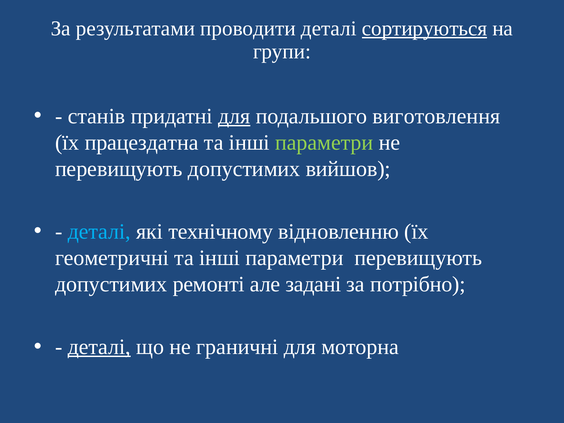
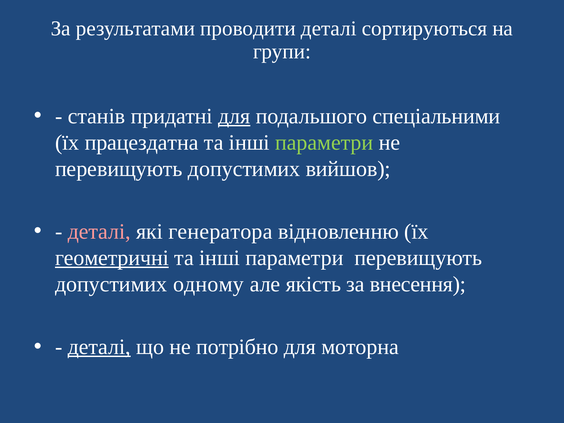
сортируються underline: present -> none
виготовлення: виготовлення -> спеціальними
деталі at (99, 232) colour: light blue -> pink
технічному: технічному -> генератора
геометричні underline: none -> present
ремонті: ремонті -> одному
задані: задані -> якість
потрібно: потрібно -> внесення
граничні: граничні -> потрібно
